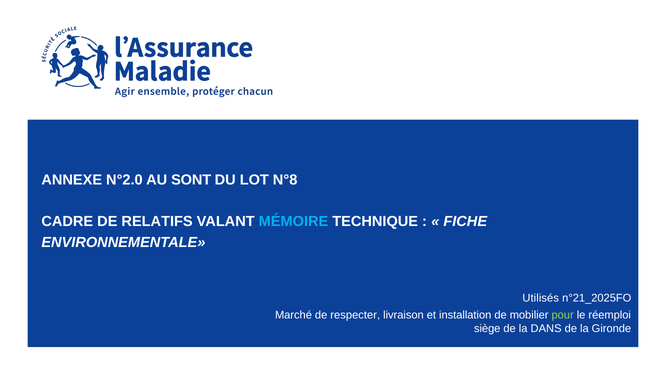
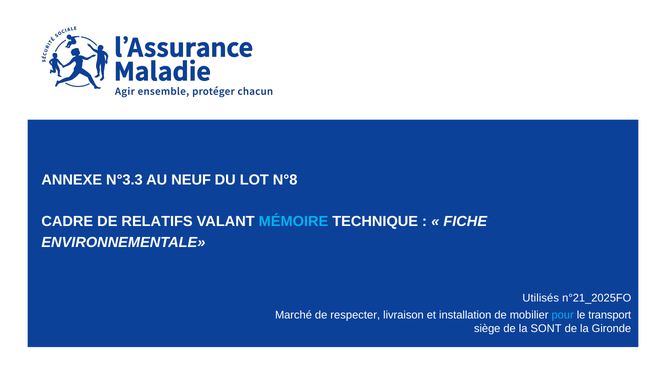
N°2.0: N°2.0 -> N°3.3
SONT: SONT -> NEUF
pour colour: light green -> light blue
réemploi: réemploi -> transport
DANS: DANS -> SONT
